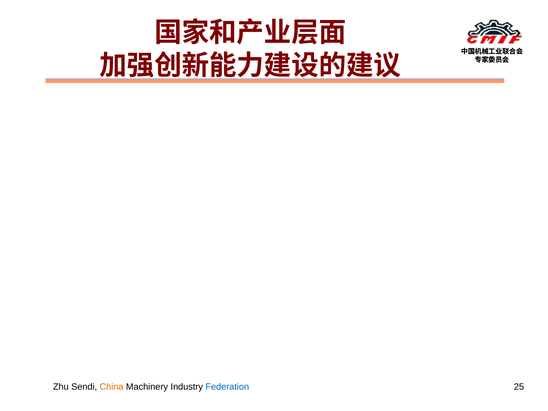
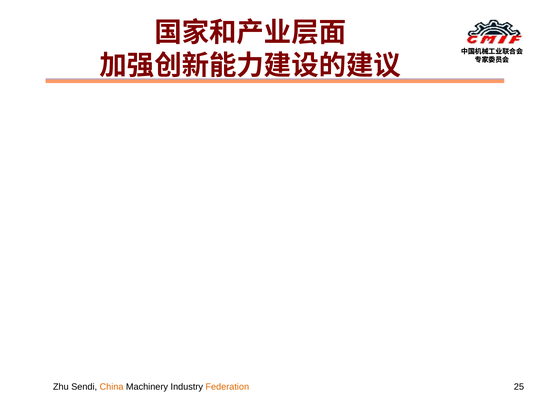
Federation colour: blue -> orange
